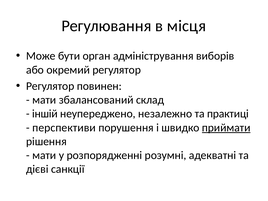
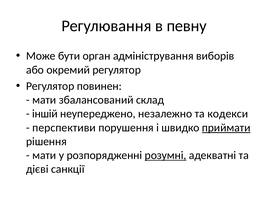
місця: місця -> певну
практиці: практиці -> кодекси
розумні underline: none -> present
